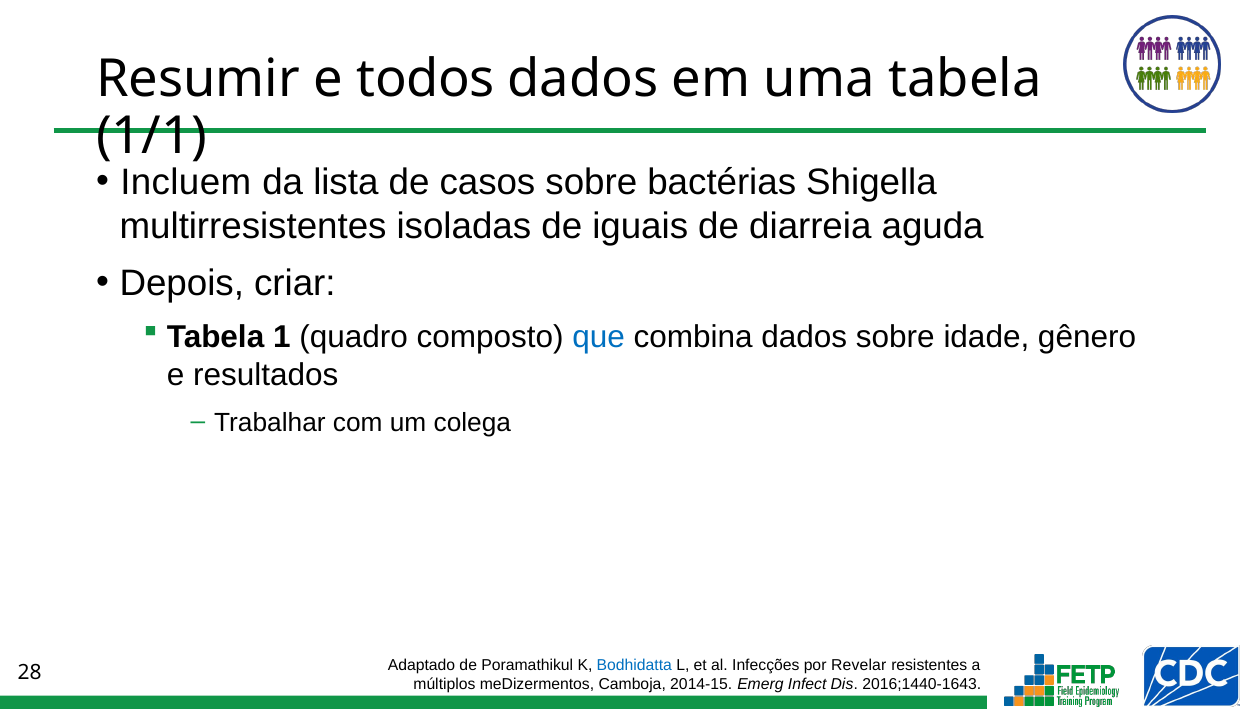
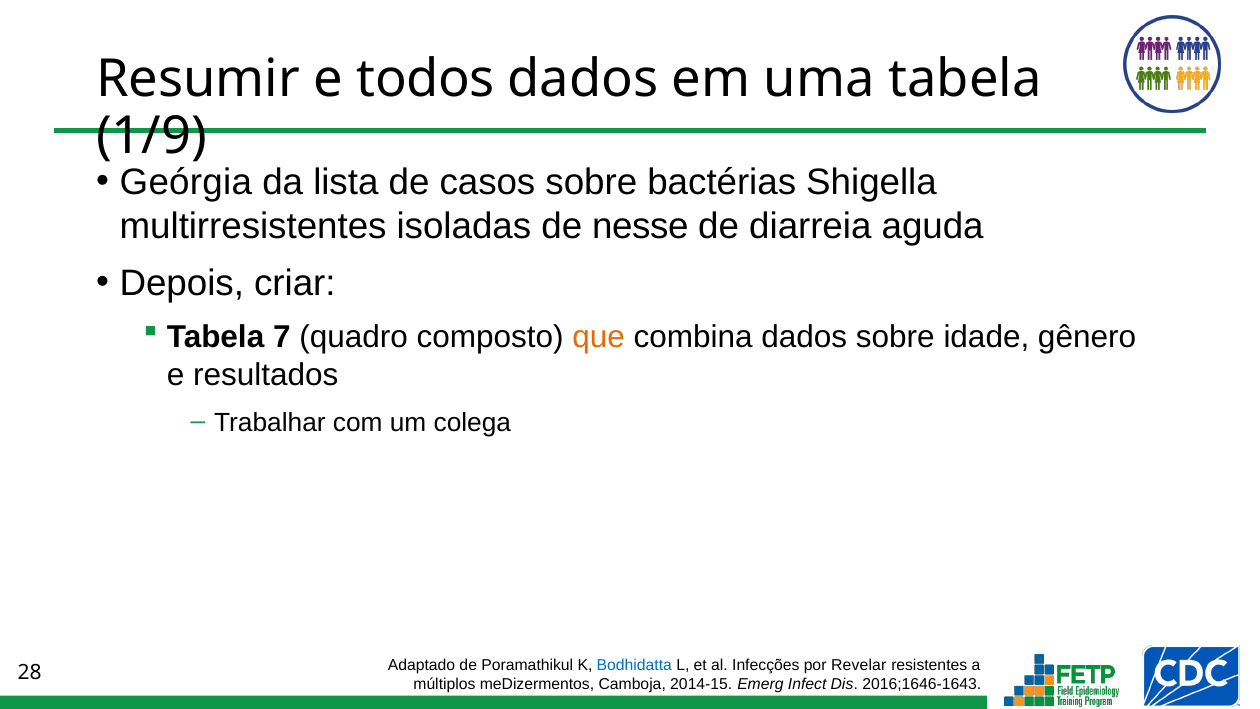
1/1: 1/1 -> 1/9
Incluem: Incluem -> Geórgia
iguais: iguais -> nesse
1: 1 -> 7
que colour: blue -> orange
2016;1440-1643: 2016;1440-1643 -> 2016;1646-1643
